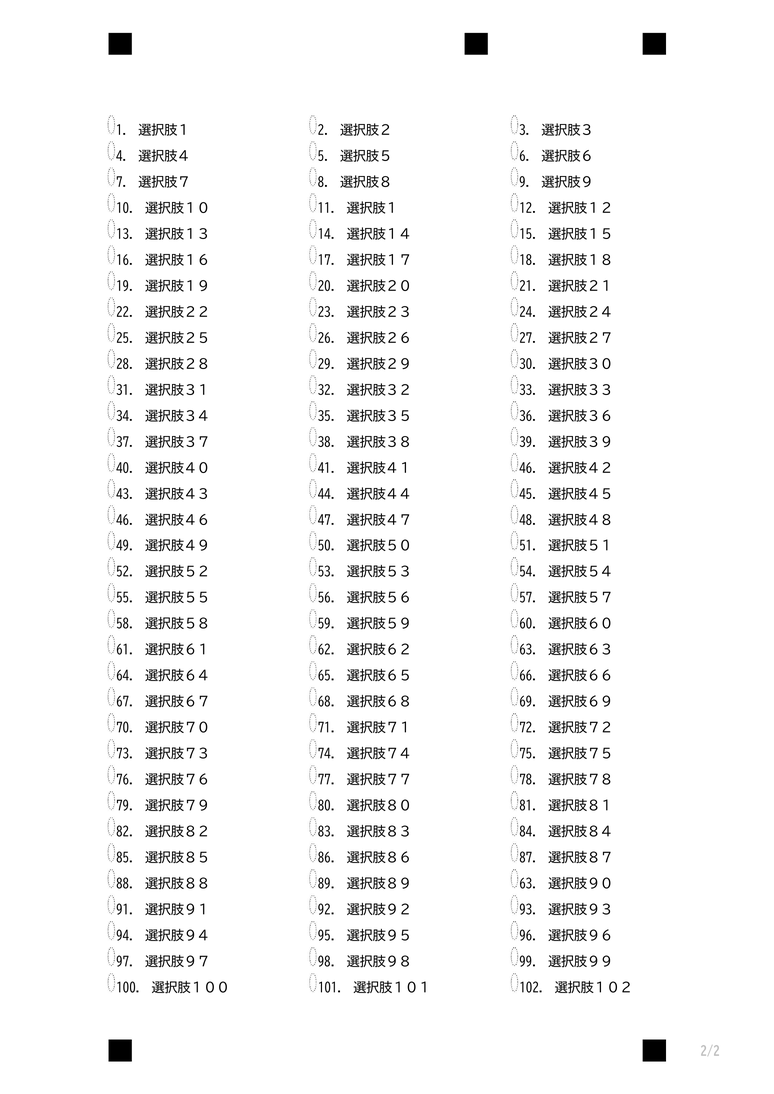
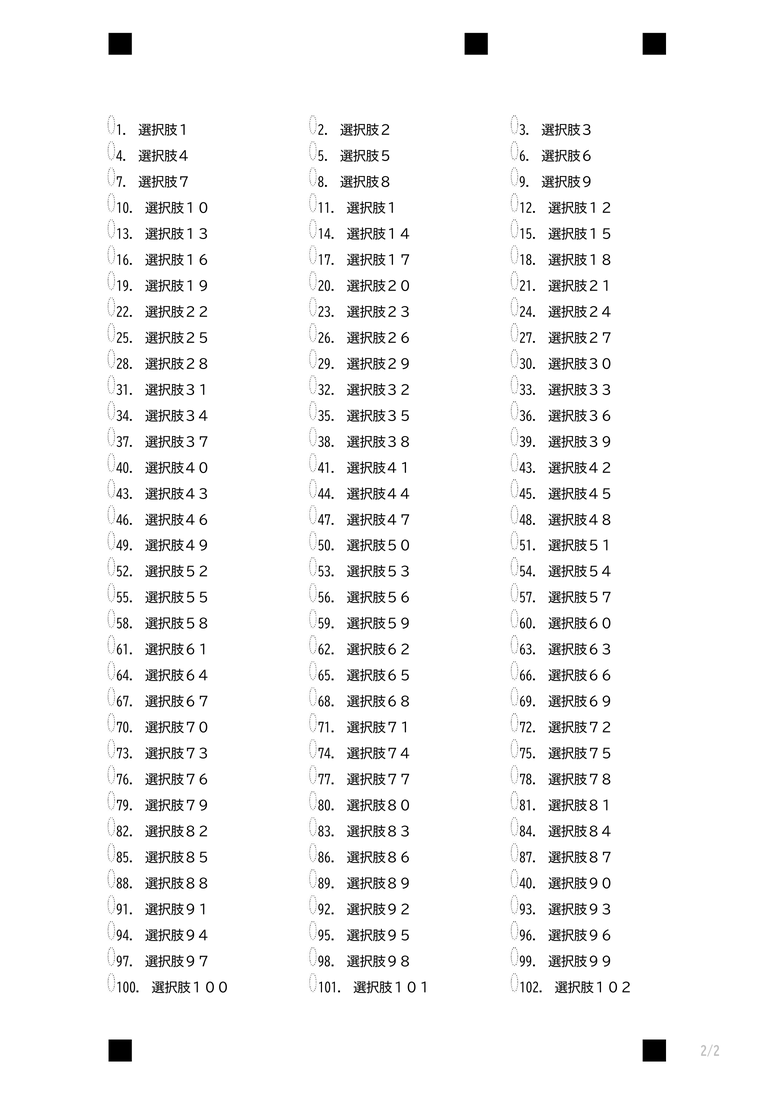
46 at (529, 469): 46 -> 43
63 at (529, 885): 63 -> 40
